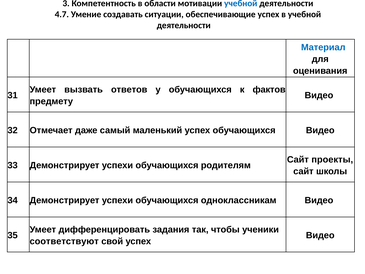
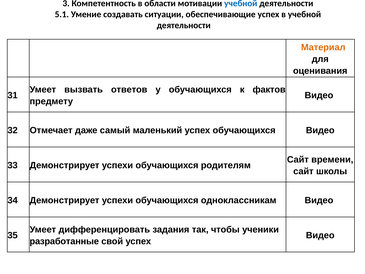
4.7: 4.7 -> 5.1
Материал colour: blue -> orange
проекты: проекты -> времени
соответствуют: соответствуют -> разработанные
